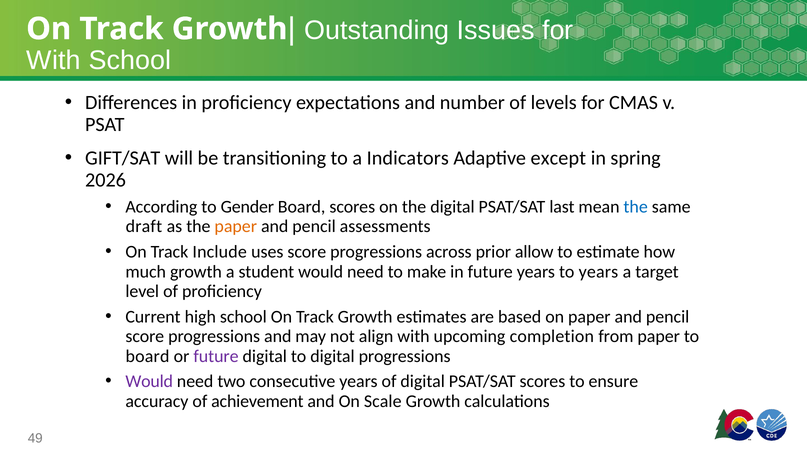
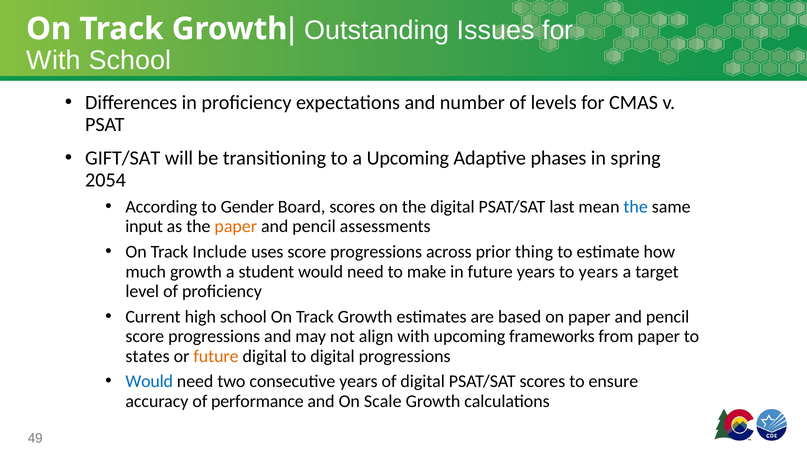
a Indicators: Indicators -> Upcoming
except: except -> phases
2026: 2026 -> 2054
draft: draft -> input
allow: allow -> thing
completion: completion -> frameworks
board at (148, 356): board -> states
future at (216, 356) colour: purple -> orange
Would at (149, 381) colour: purple -> blue
achievement: achievement -> performance
